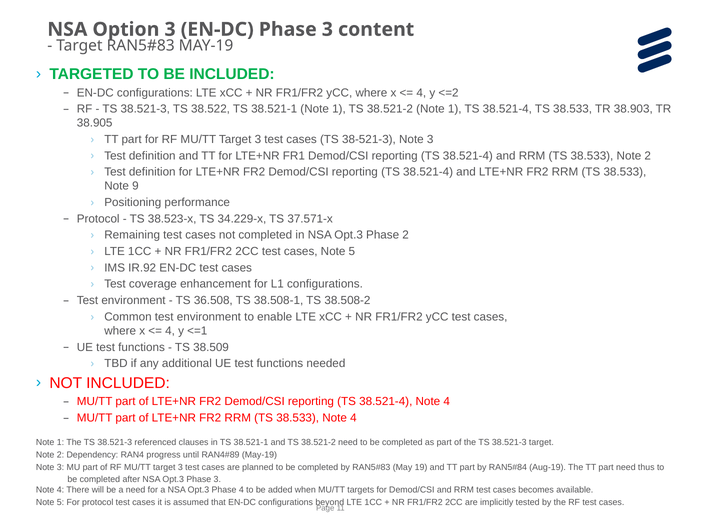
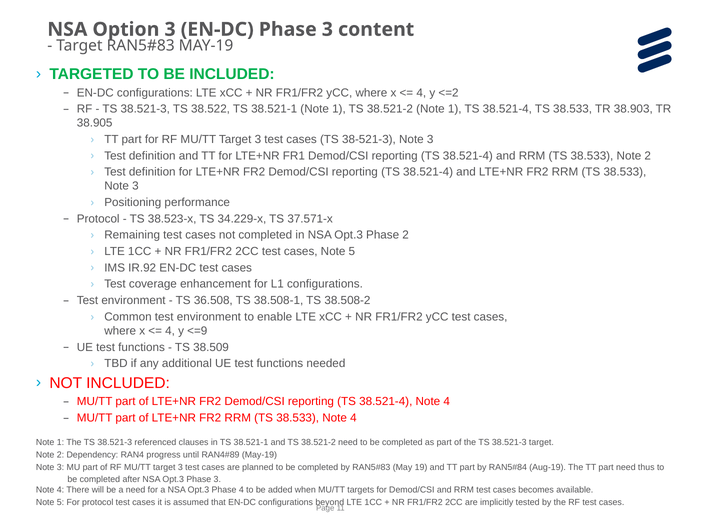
9 at (135, 186): 9 -> 3
<=1: <=1 -> <=9
